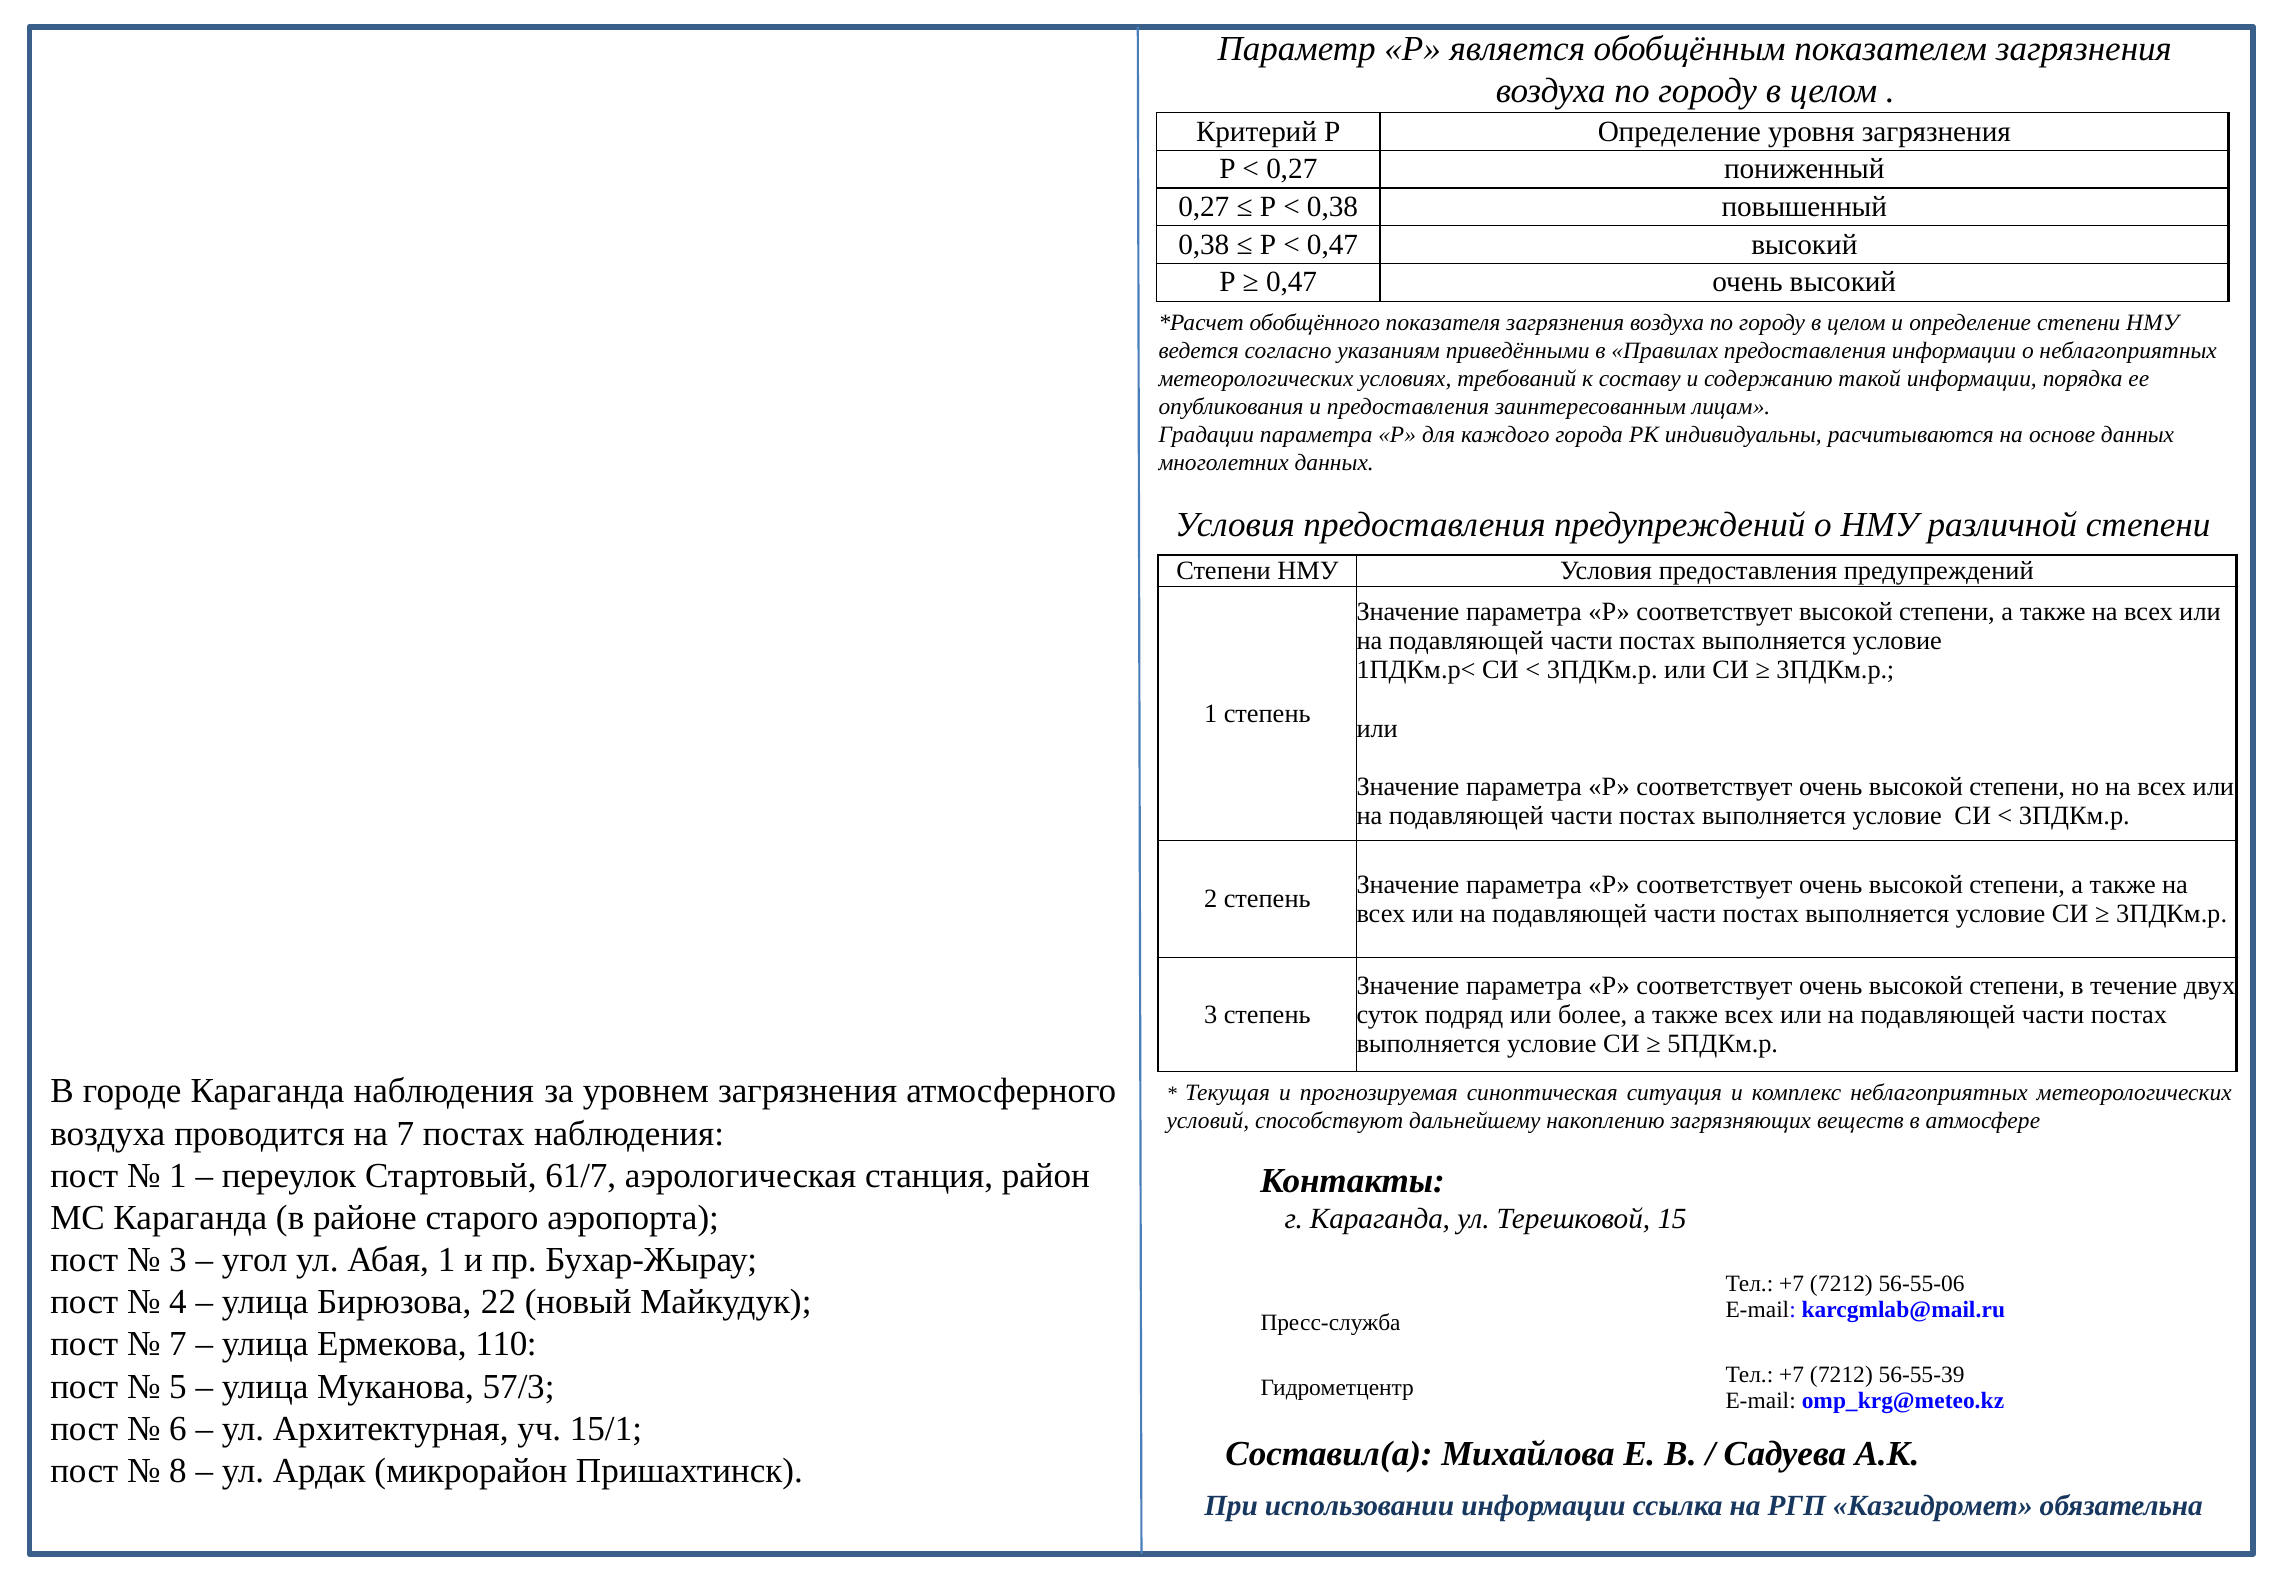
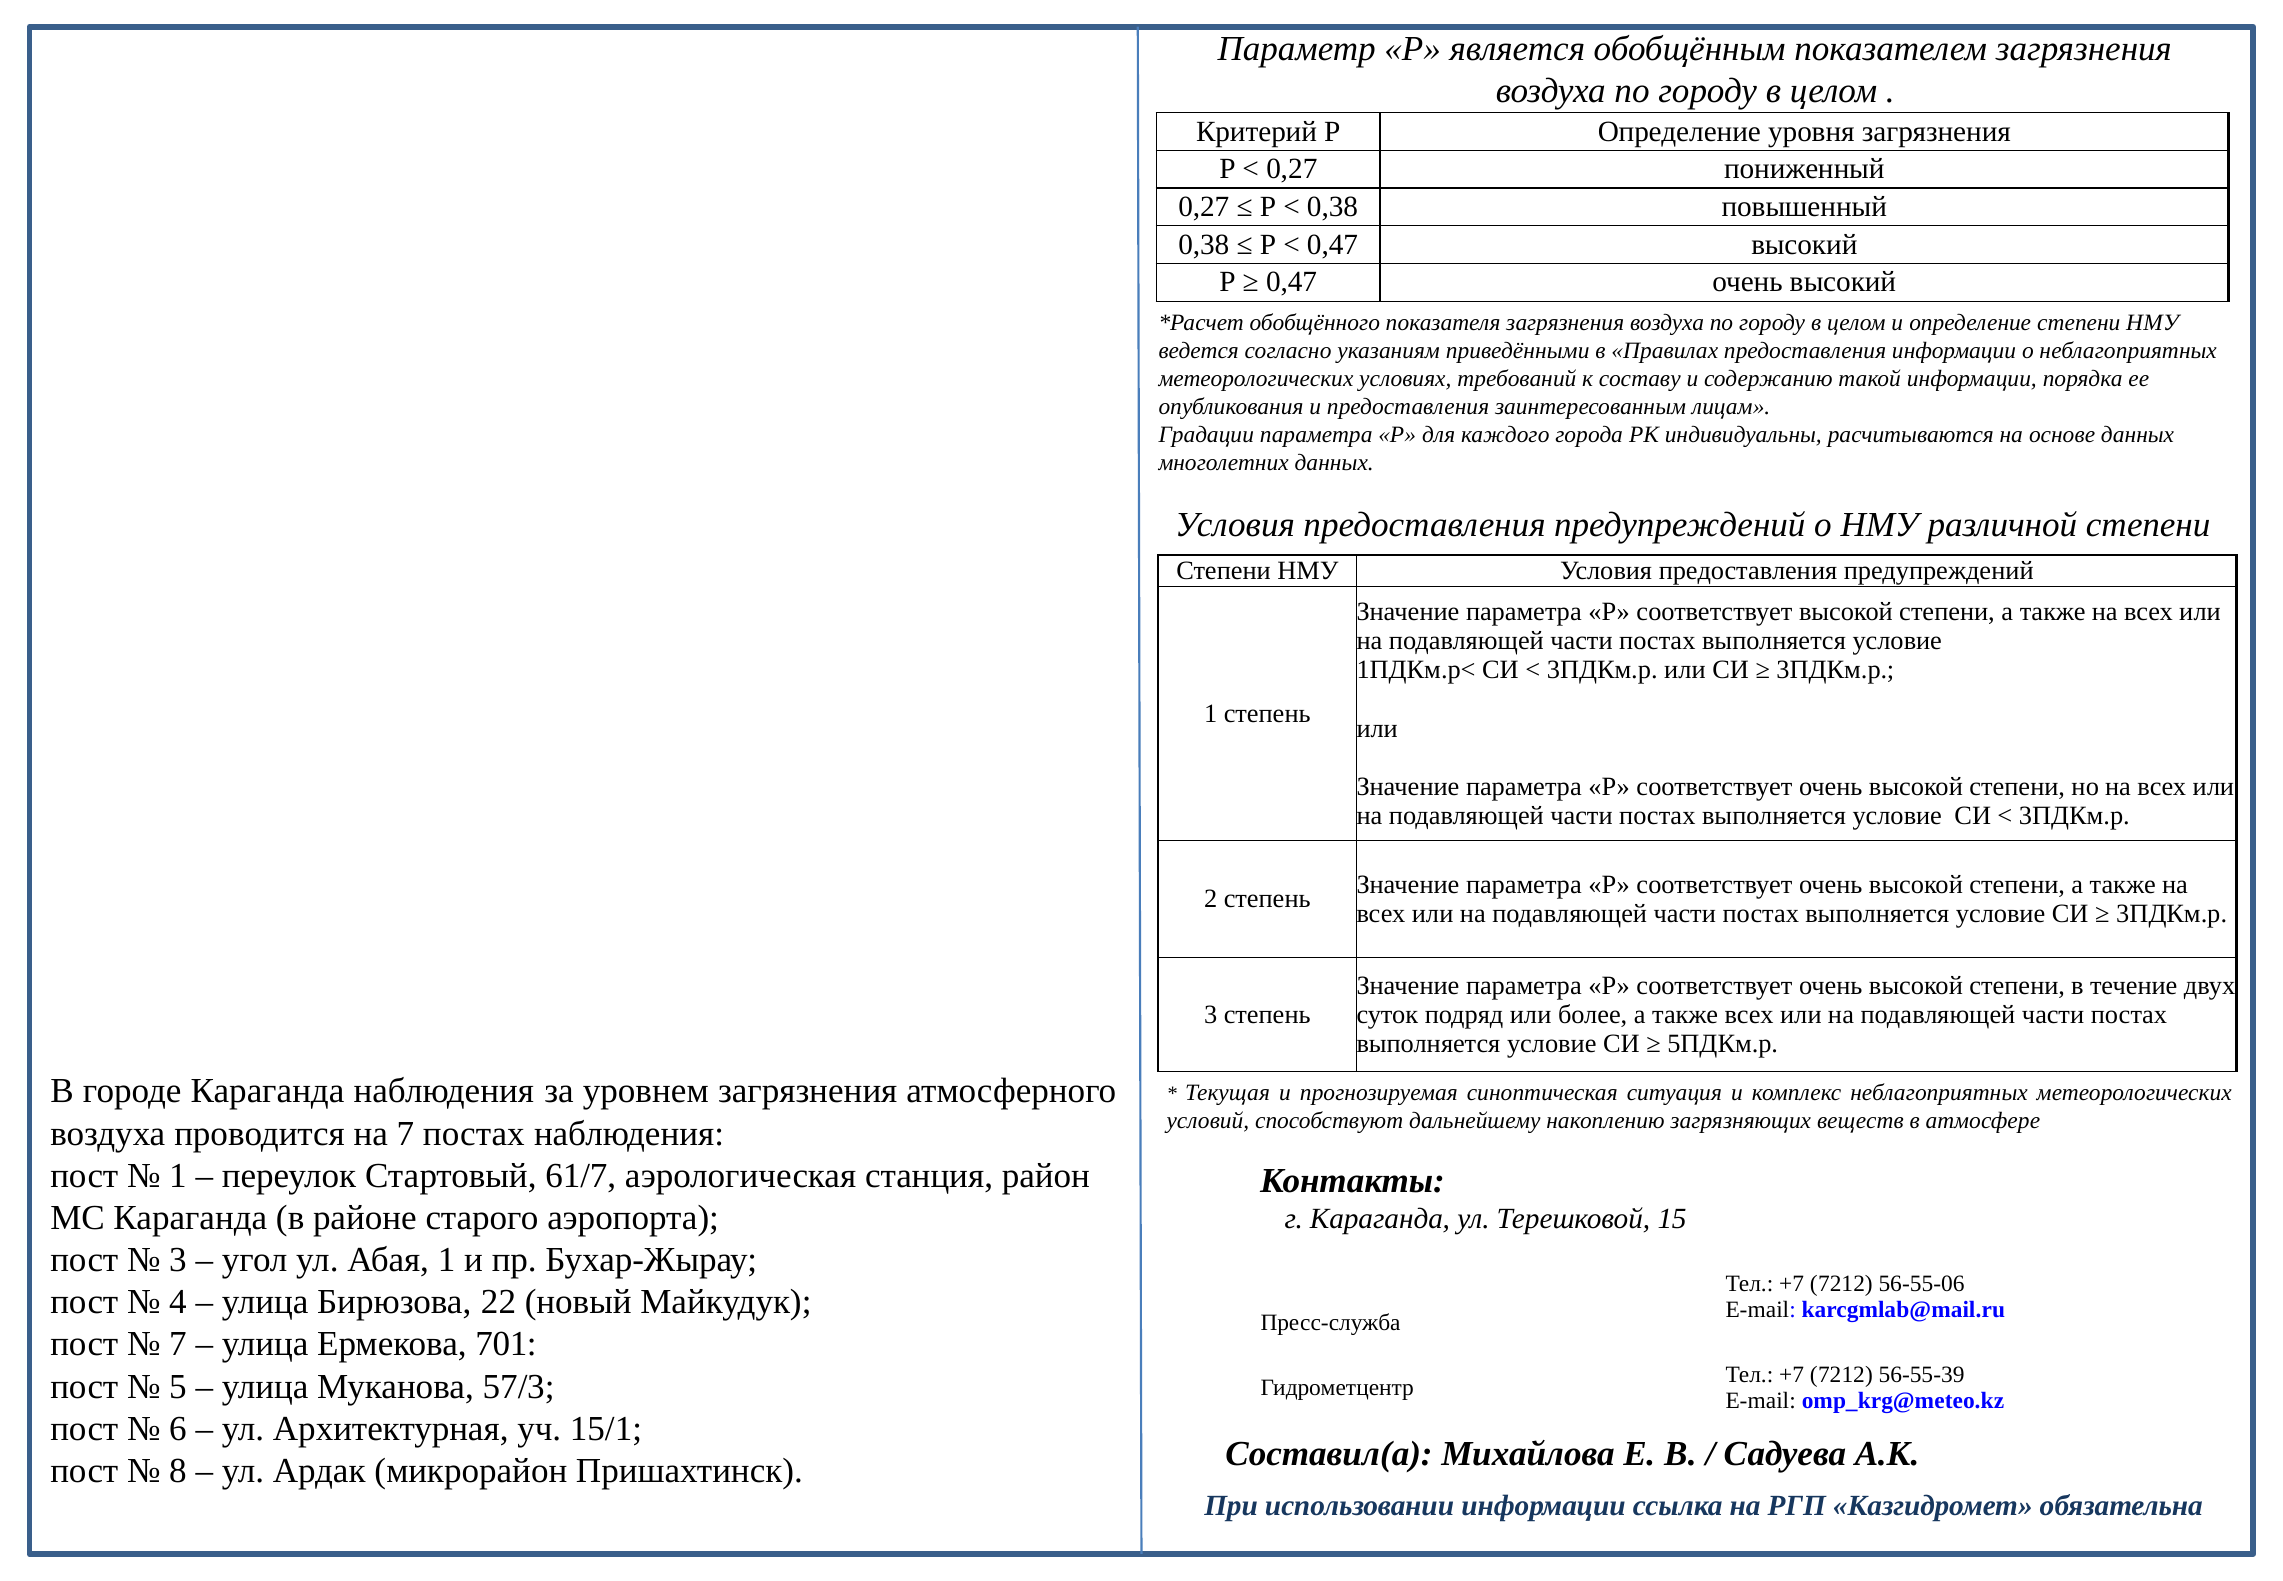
110: 110 -> 701
